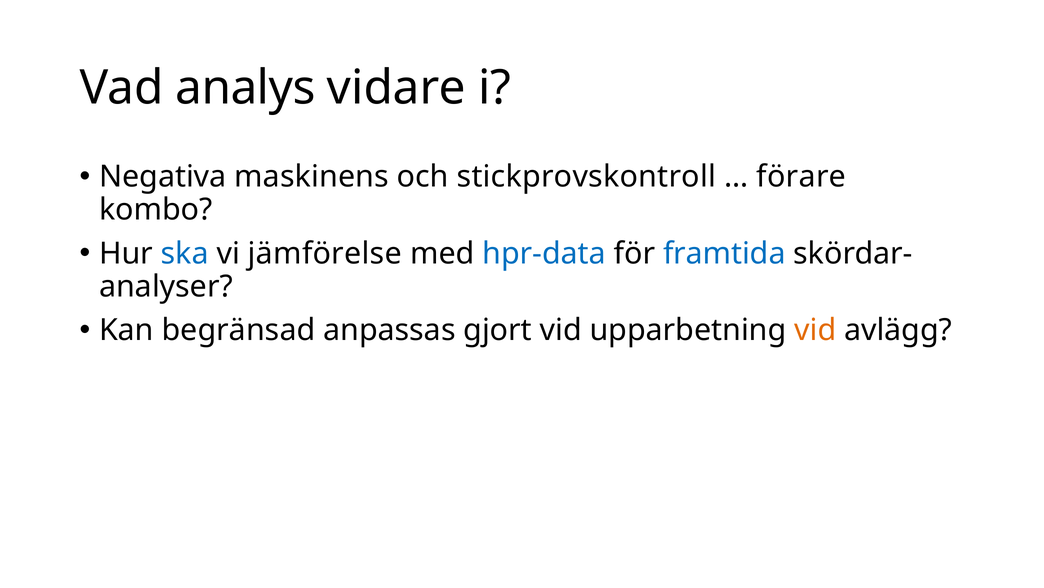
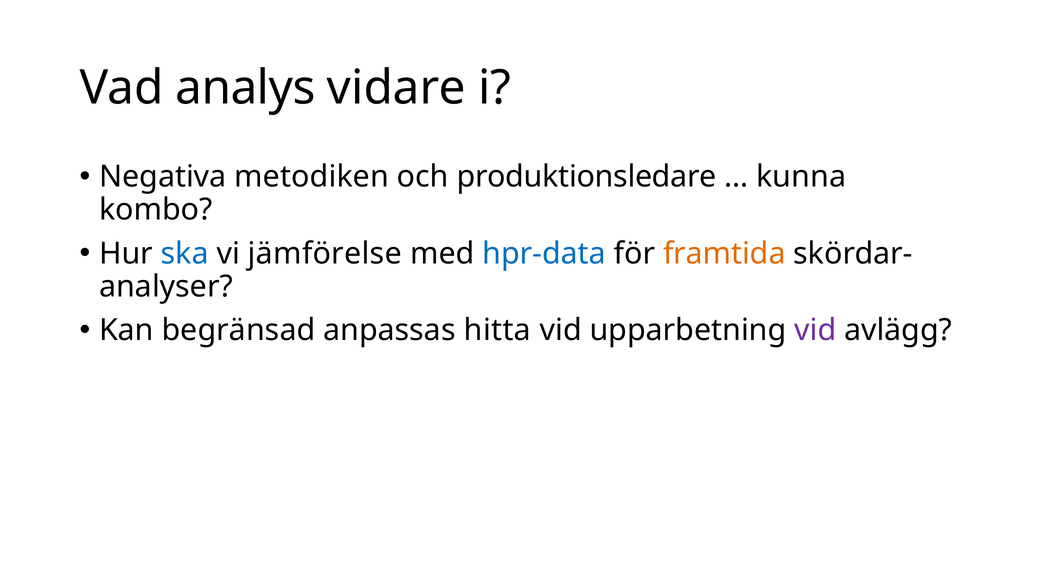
maskinens: maskinens -> metodiken
stickprovskontroll: stickprovskontroll -> produktionsledare
förare: förare -> kunna
framtida colour: blue -> orange
gjort: gjort -> hitta
vid at (815, 330) colour: orange -> purple
